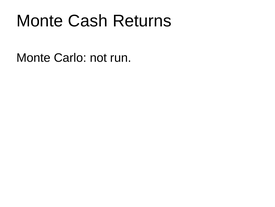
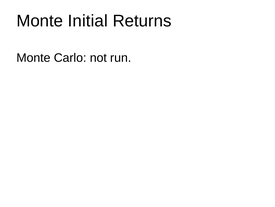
Cash: Cash -> Initial
